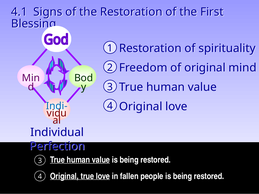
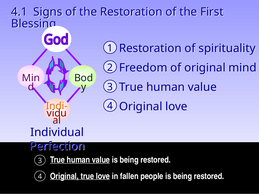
Indi- colour: blue -> orange
